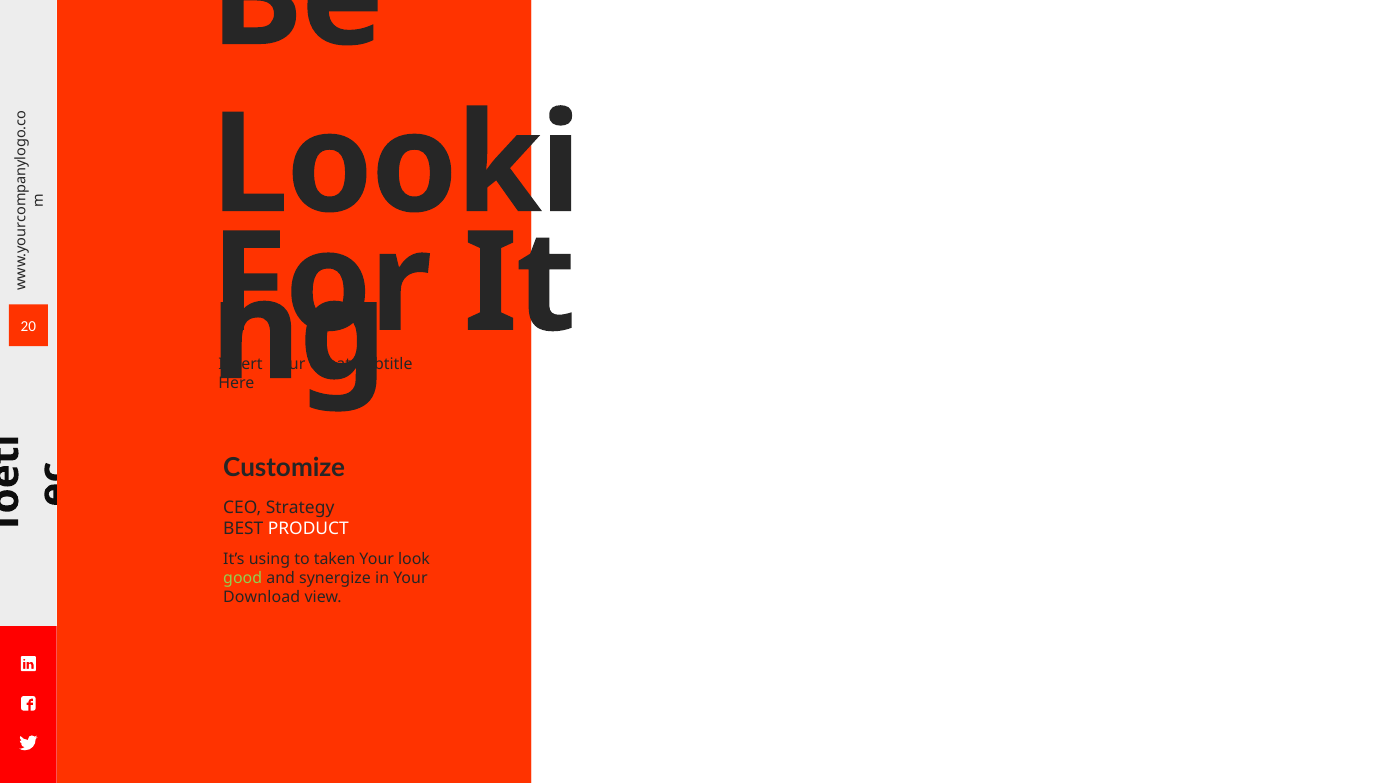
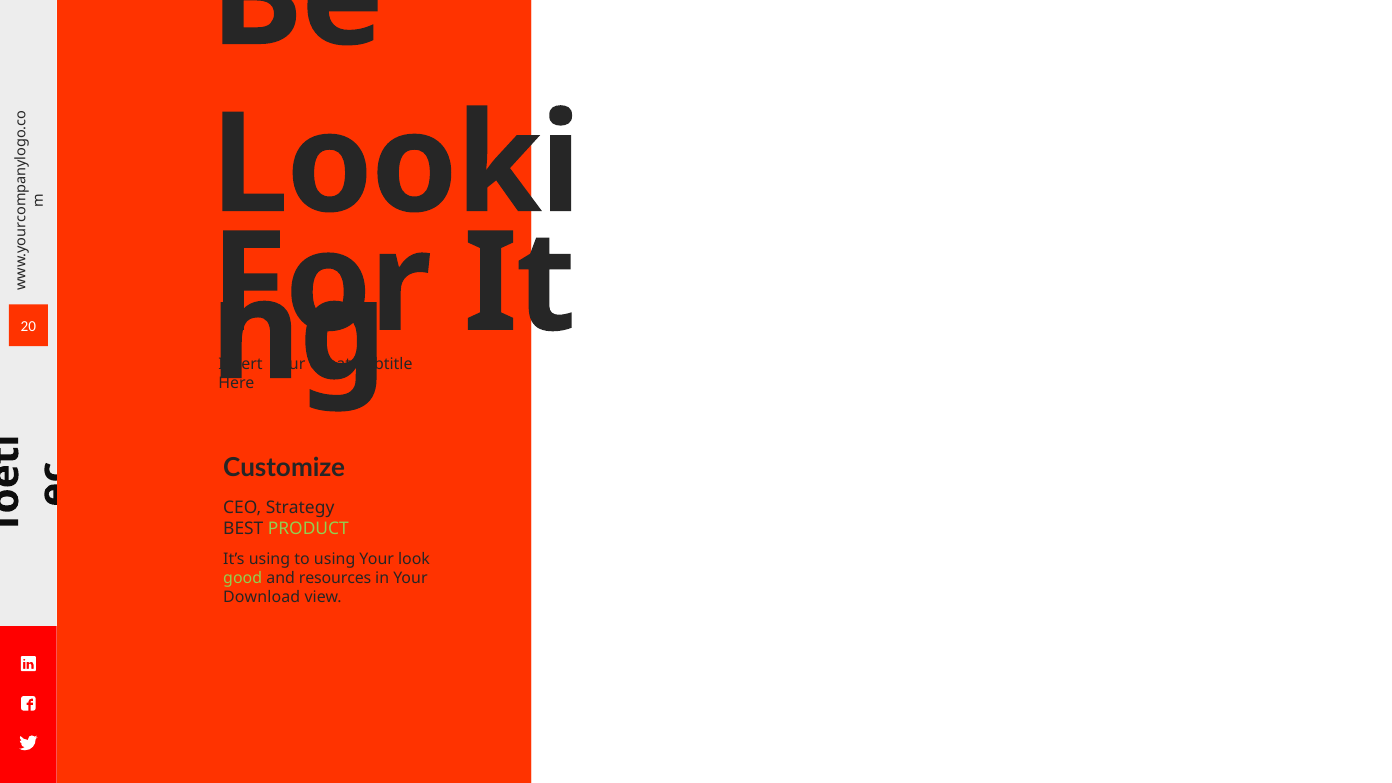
PRODUCT colour: white -> light green
to taken: taken -> using
synergize: synergize -> resources
